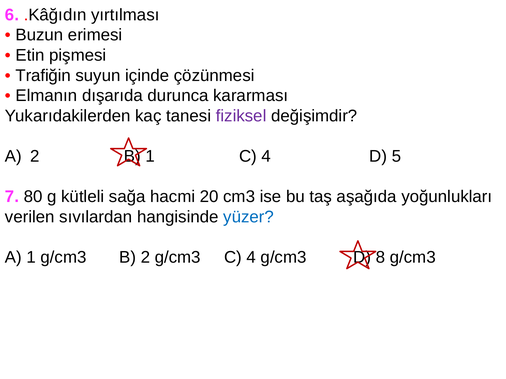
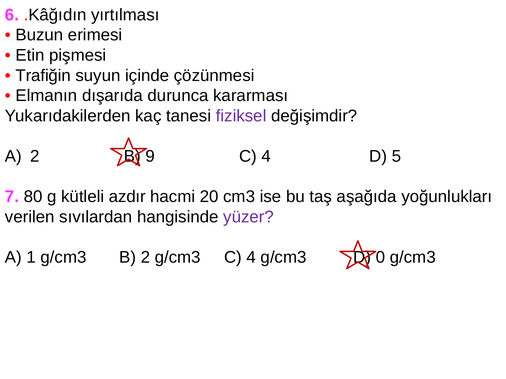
B 1: 1 -> 9
sağa: sağa -> azdır
yüzer colour: blue -> purple
8: 8 -> 0
